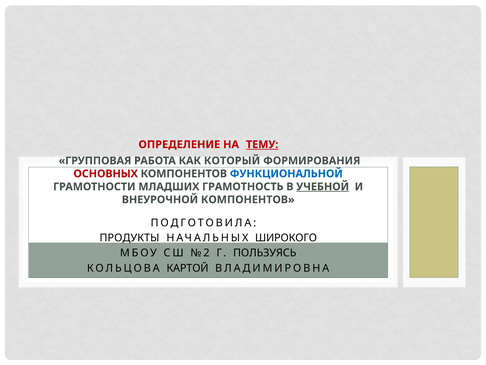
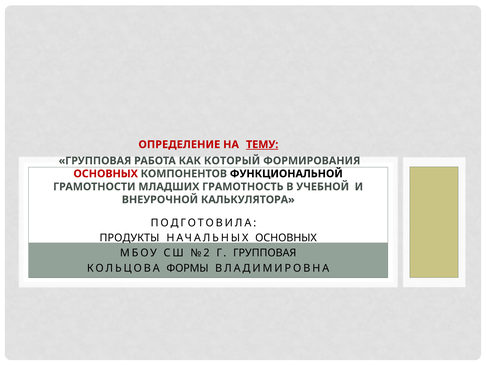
ФУНКЦИОНАЛЬНОЙ colour: blue -> black
УЧЕБНОЙ underline: present -> none
ВНЕУРОЧНОЙ КОМПОНЕНТОВ: КОМПОНЕНТОВ -> КАЛЬКУЛЯТОРА
НАЧАЛЬНЫХ ШИРОКОГО: ШИРОКОГО -> ОСНОВНЫХ
Г ПОЛЬЗУЯСЬ: ПОЛЬЗУЯСЬ -> ГРУППОВАЯ
КАРТОЙ: КАРТОЙ -> ФОРМЫ
